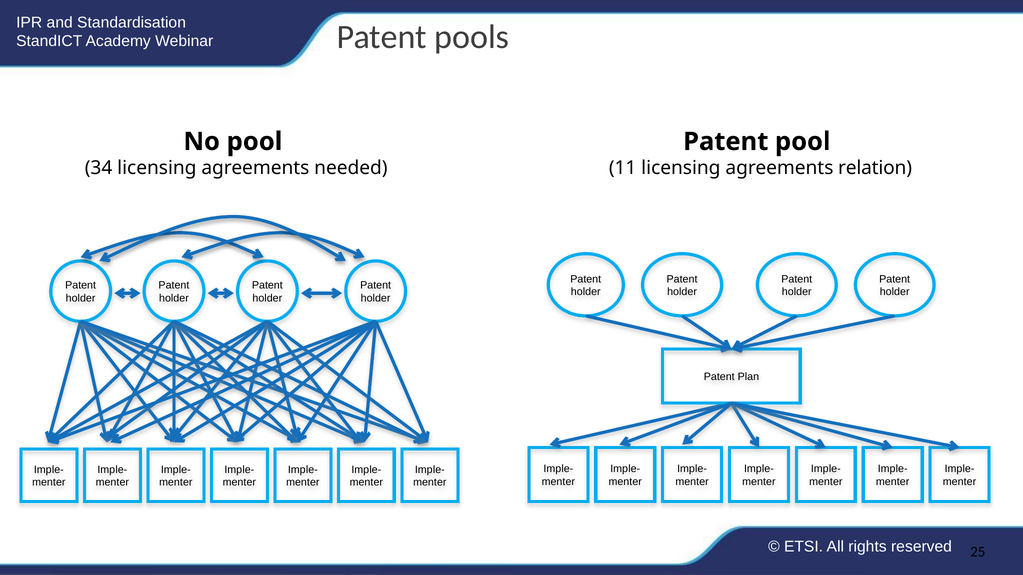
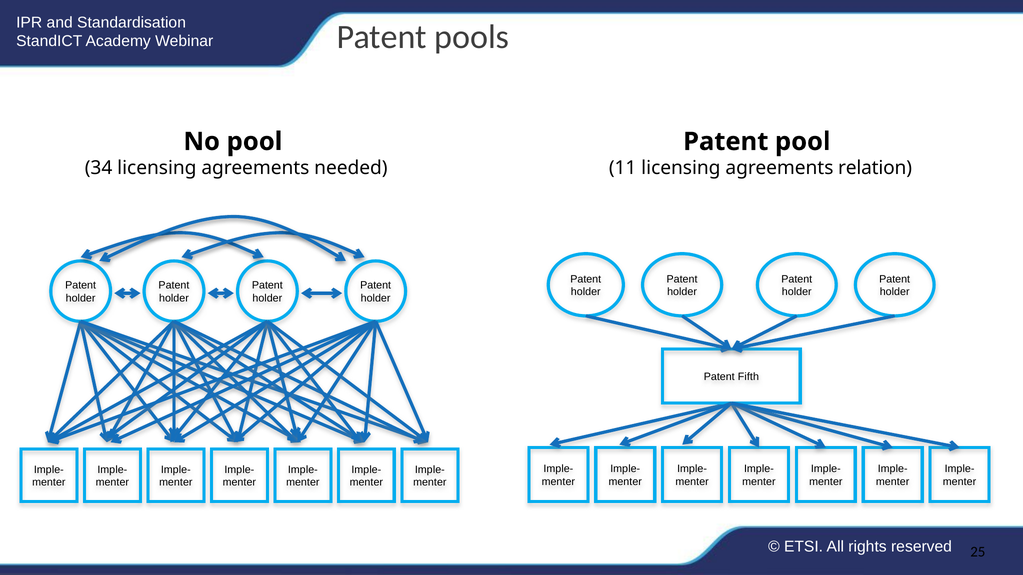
Plan: Plan -> Fifth
